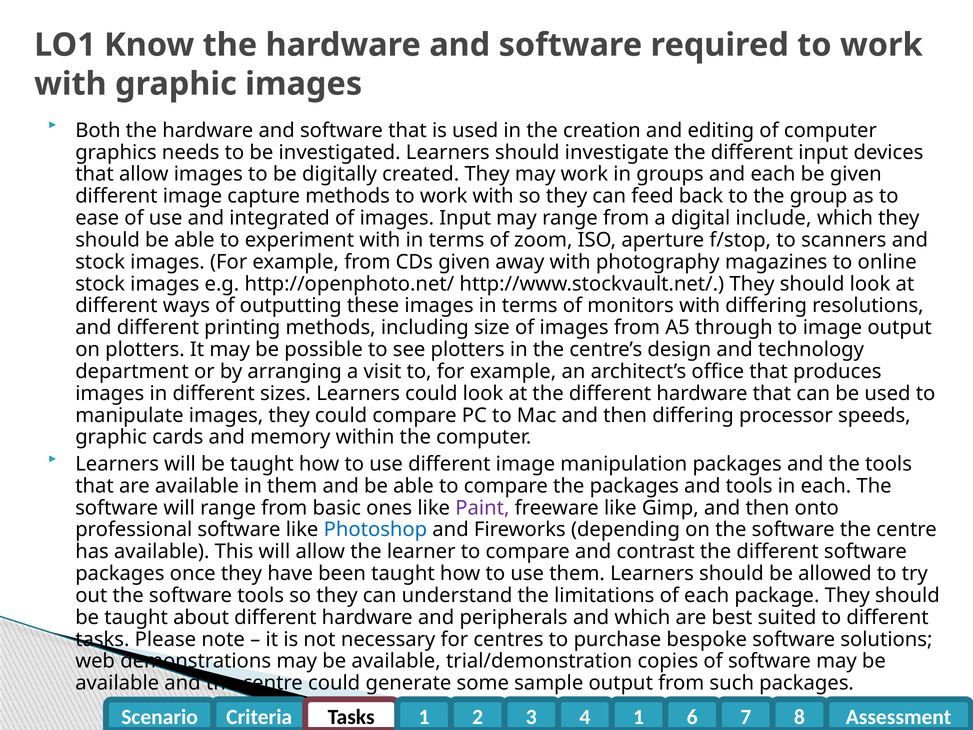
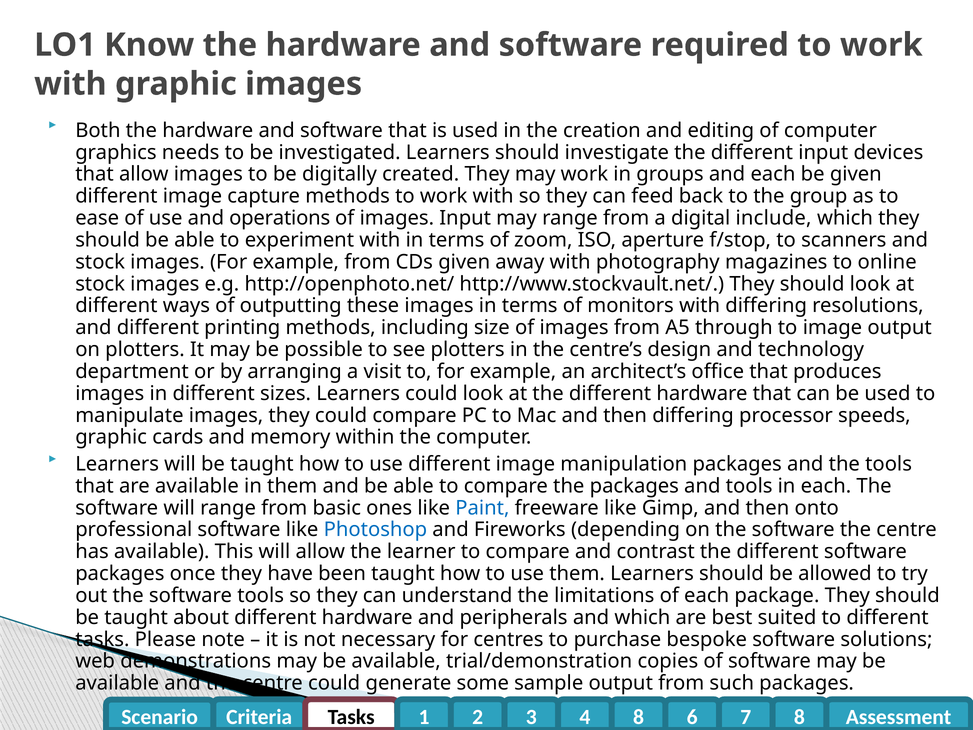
integrated: integrated -> operations
Paint colour: purple -> blue
4 1: 1 -> 8
